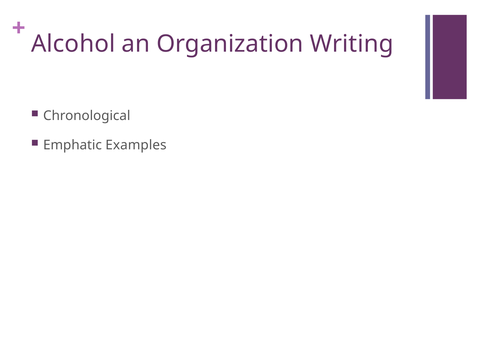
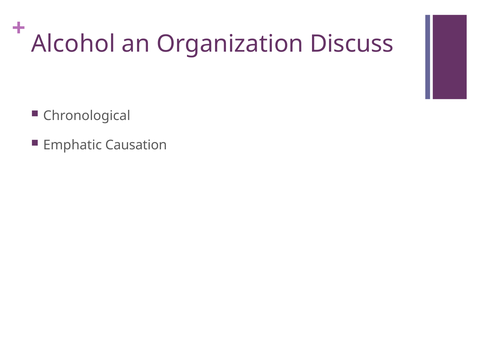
Writing: Writing -> Discuss
Examples: Examples -> Causation
